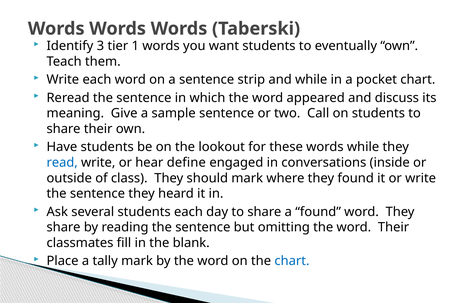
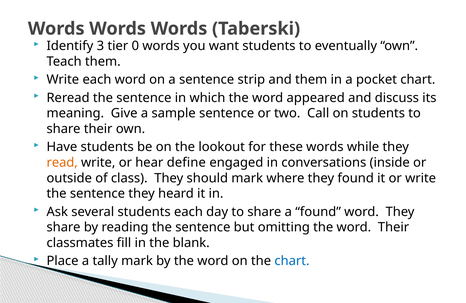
1: 1 -> 0
and while: while -> them
read colour: blue -> orange
